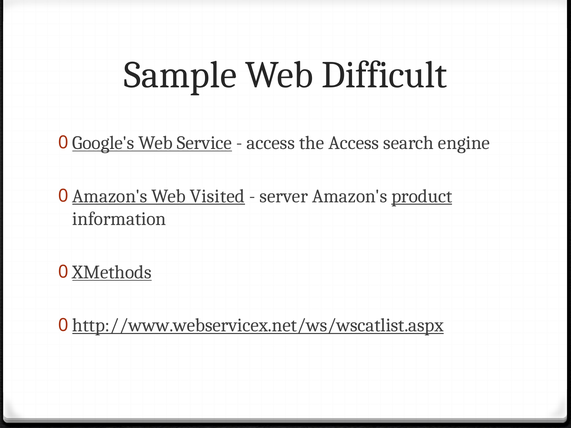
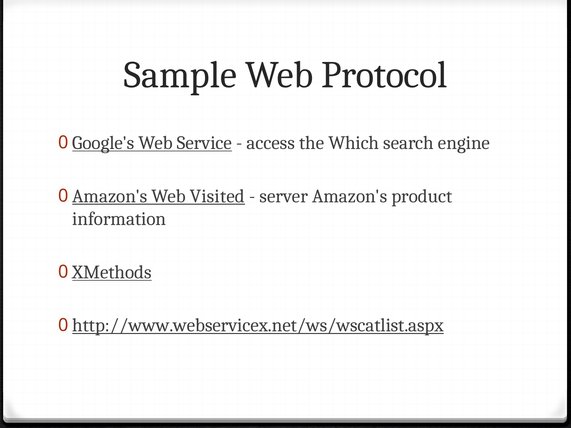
Difficult: Difficult -> Protocol
the Access: Access -> Which
product underline: present -> none
